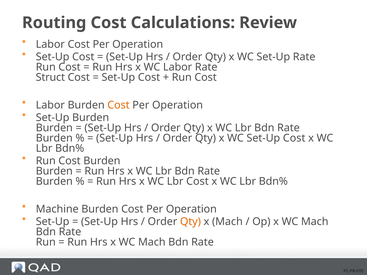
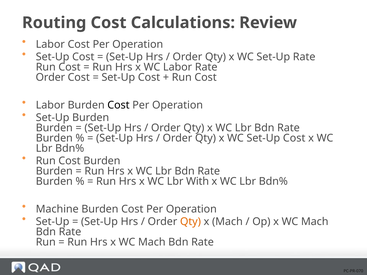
Struct at (50, 77): Struct -> Order
Cost at (118, 105) colour: orange -> black
Lbr Cost: Cost -> With
